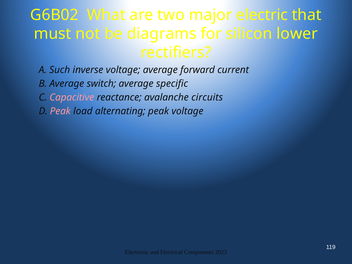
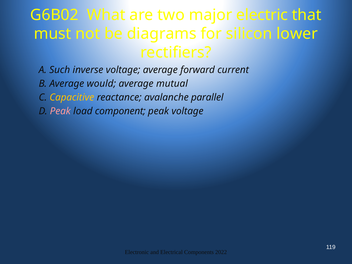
switch: switch -> would
specific: specific -> mutual
Capacitive colour: pink -> yellow
circuits: circuits -> parallel
alternating: alternating -> component
